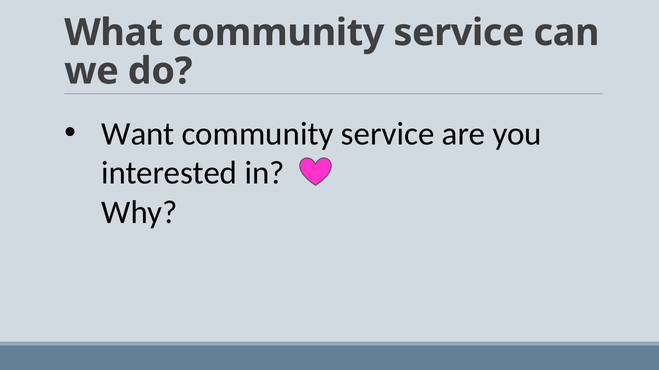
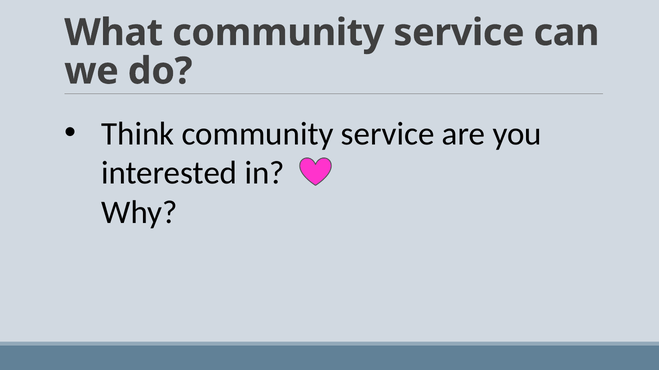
Want: Want -> Think
